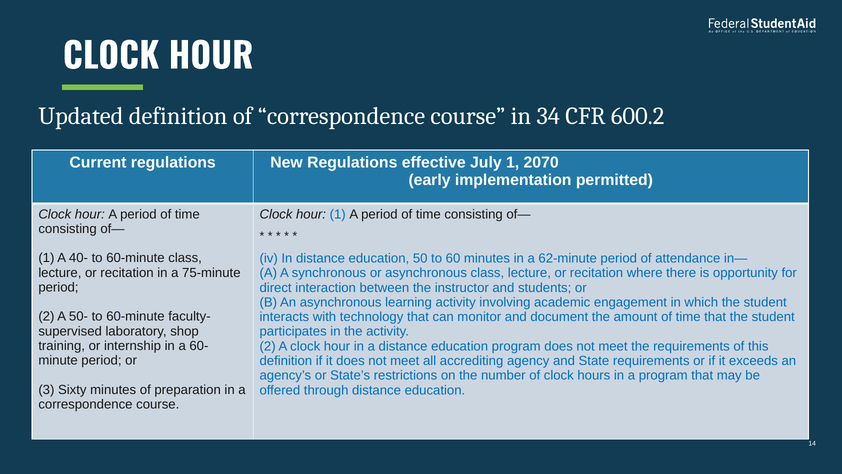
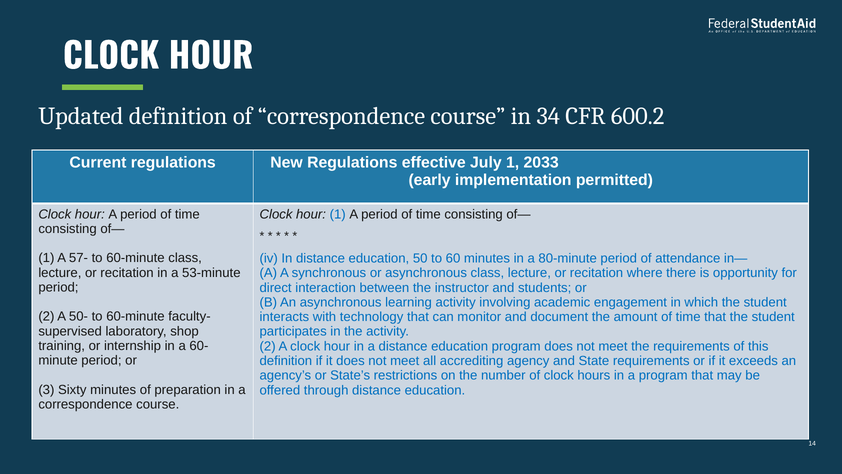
2070: 2070 -> 2033
40-: 40- -> 57-
62-minute: 62-minute -> 80-minute
75-minute: 75-minute -> 53-minute
